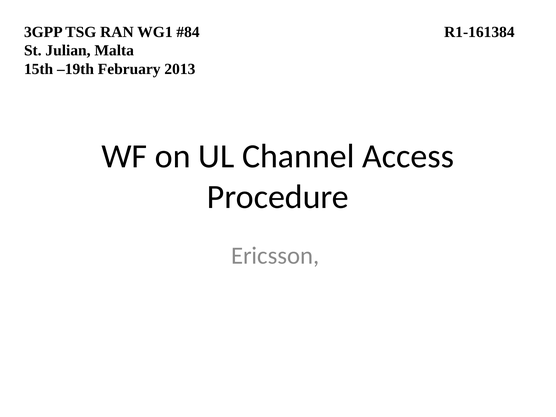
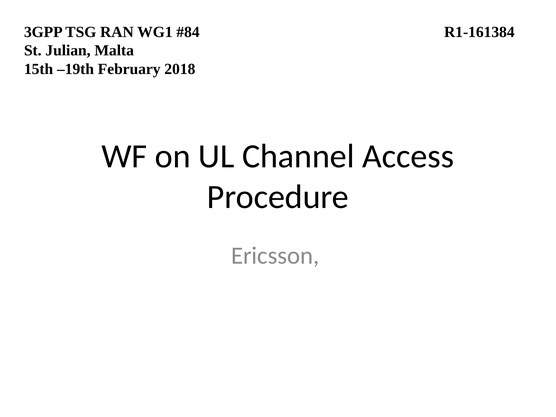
2013: 2013 -> 2018
